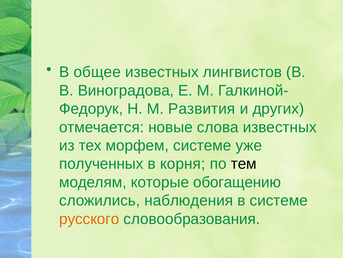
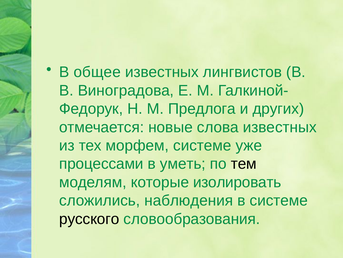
Развития: Развития -> Предлога
полученных: полученных -> процессами
корня: корня -> уметь
обогащению: обогащению -> изолировать
русского colour: orange -> black
